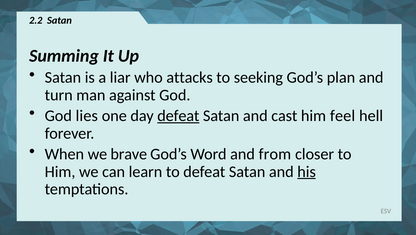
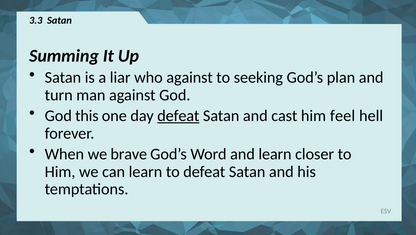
2.2: 2.2 -> 3.3
who attacks: attacks -> against
lies: lies -> this
and from: from -> learn
his underline: present -> none
